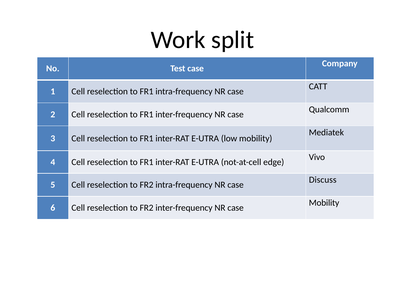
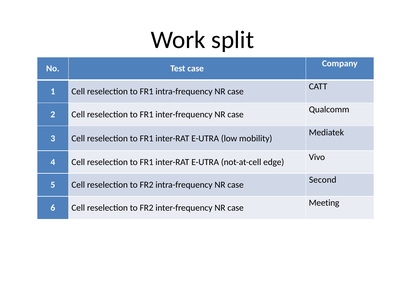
Discuss: Discuss -> Second
Mobility at (324, 203): Mobility -> Meeting
